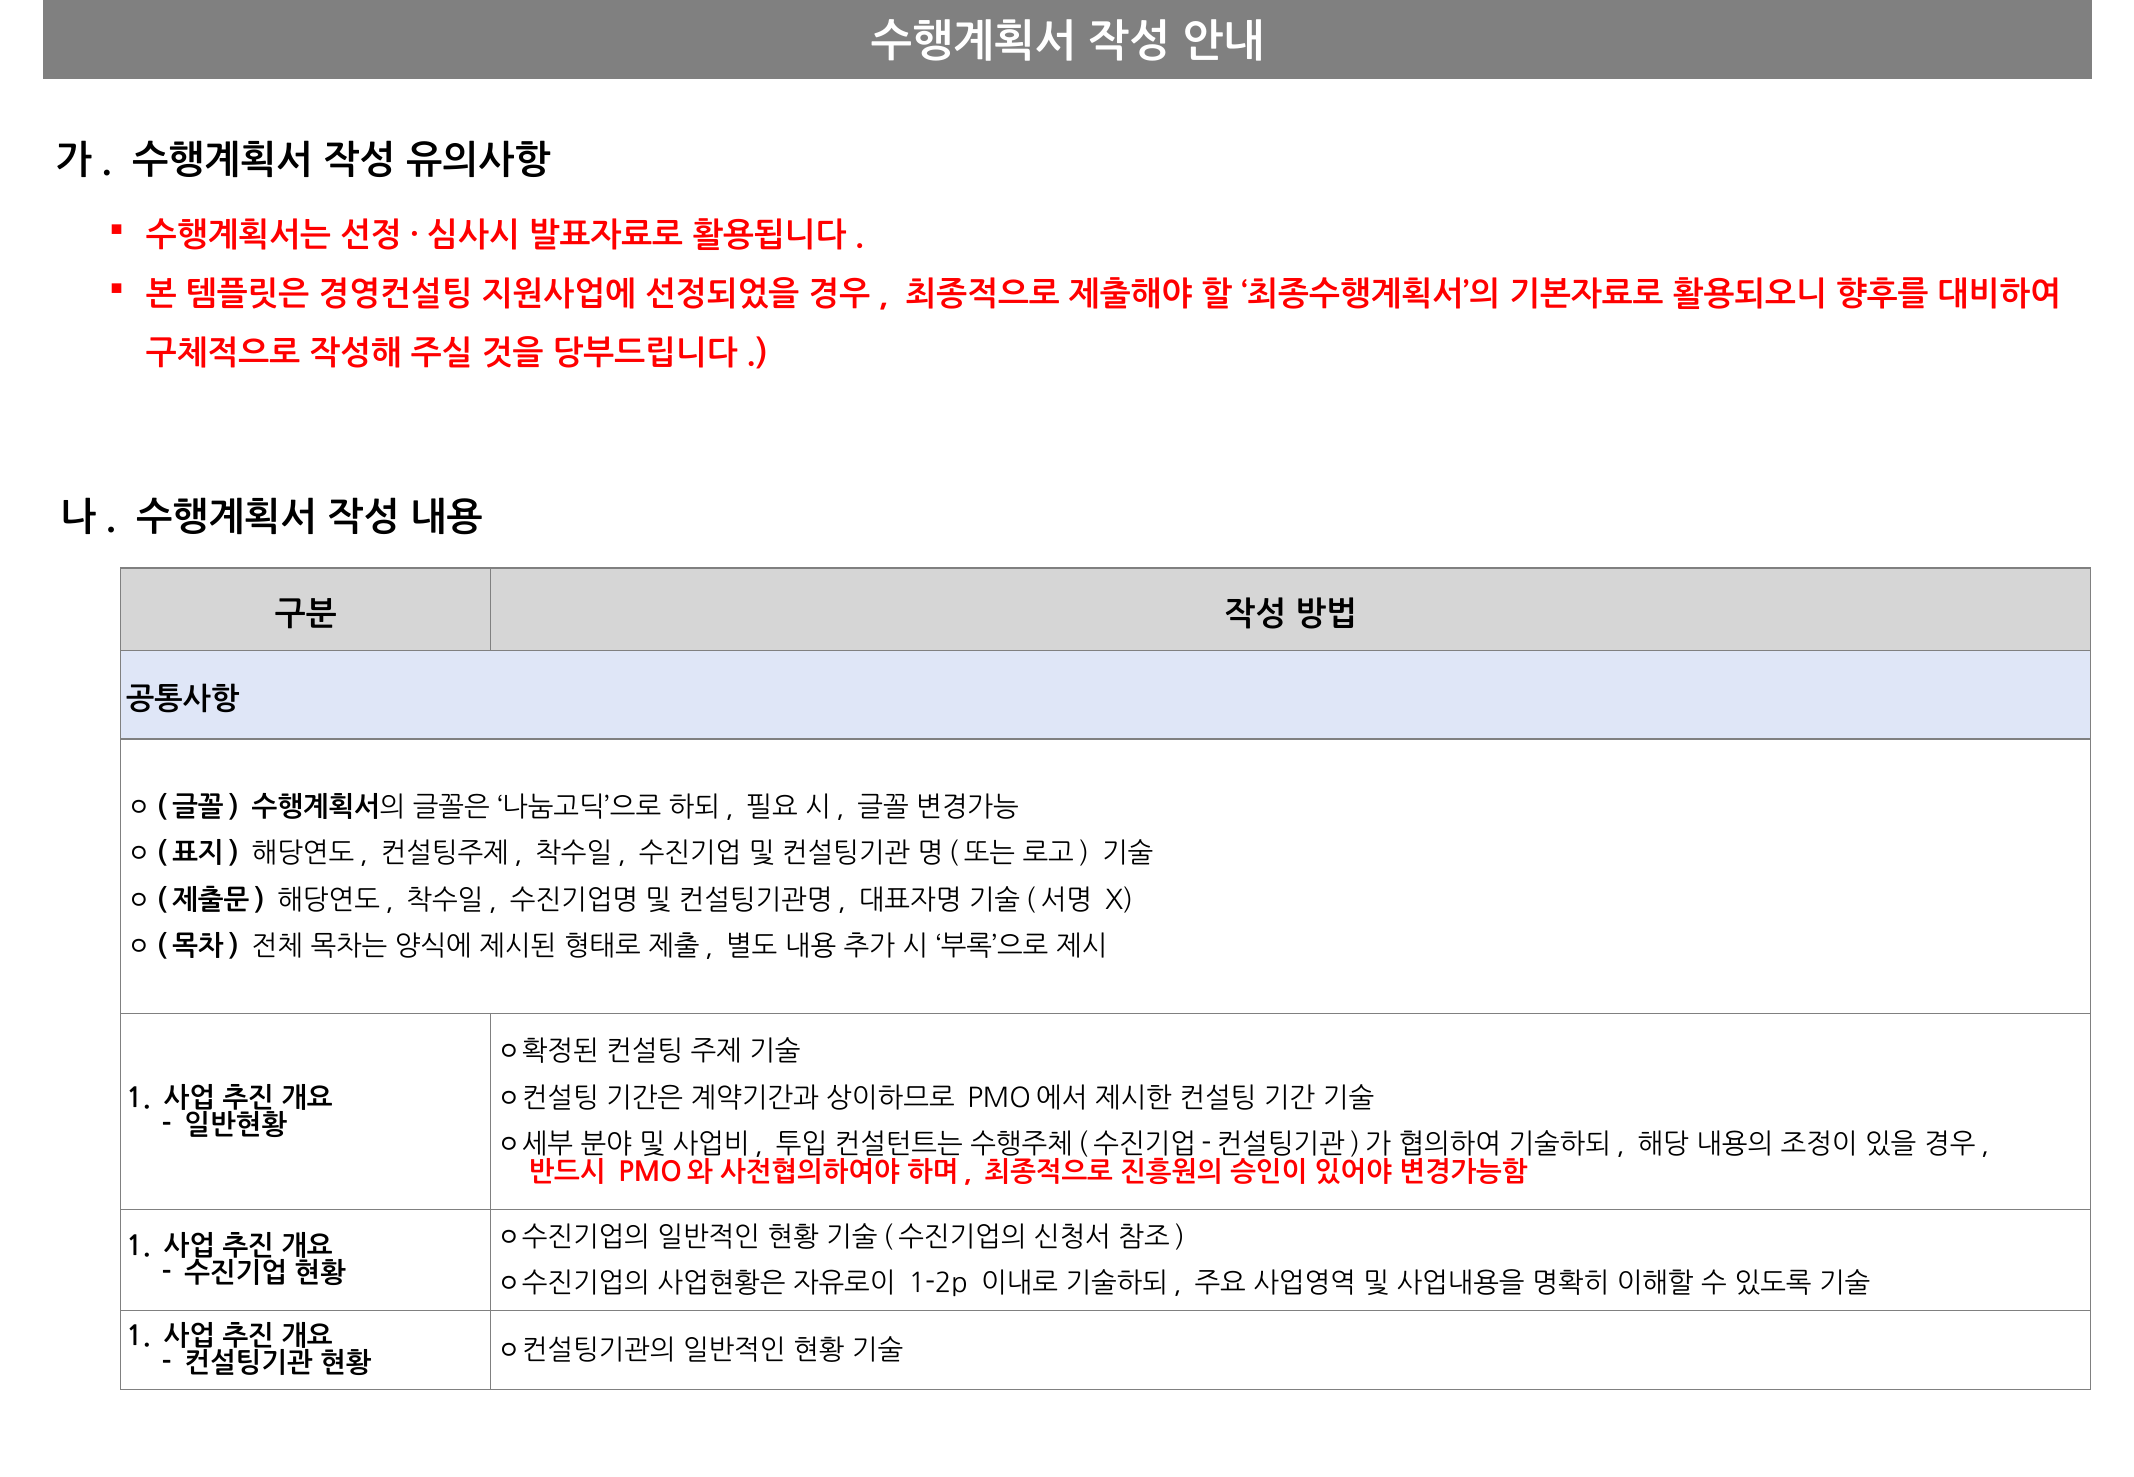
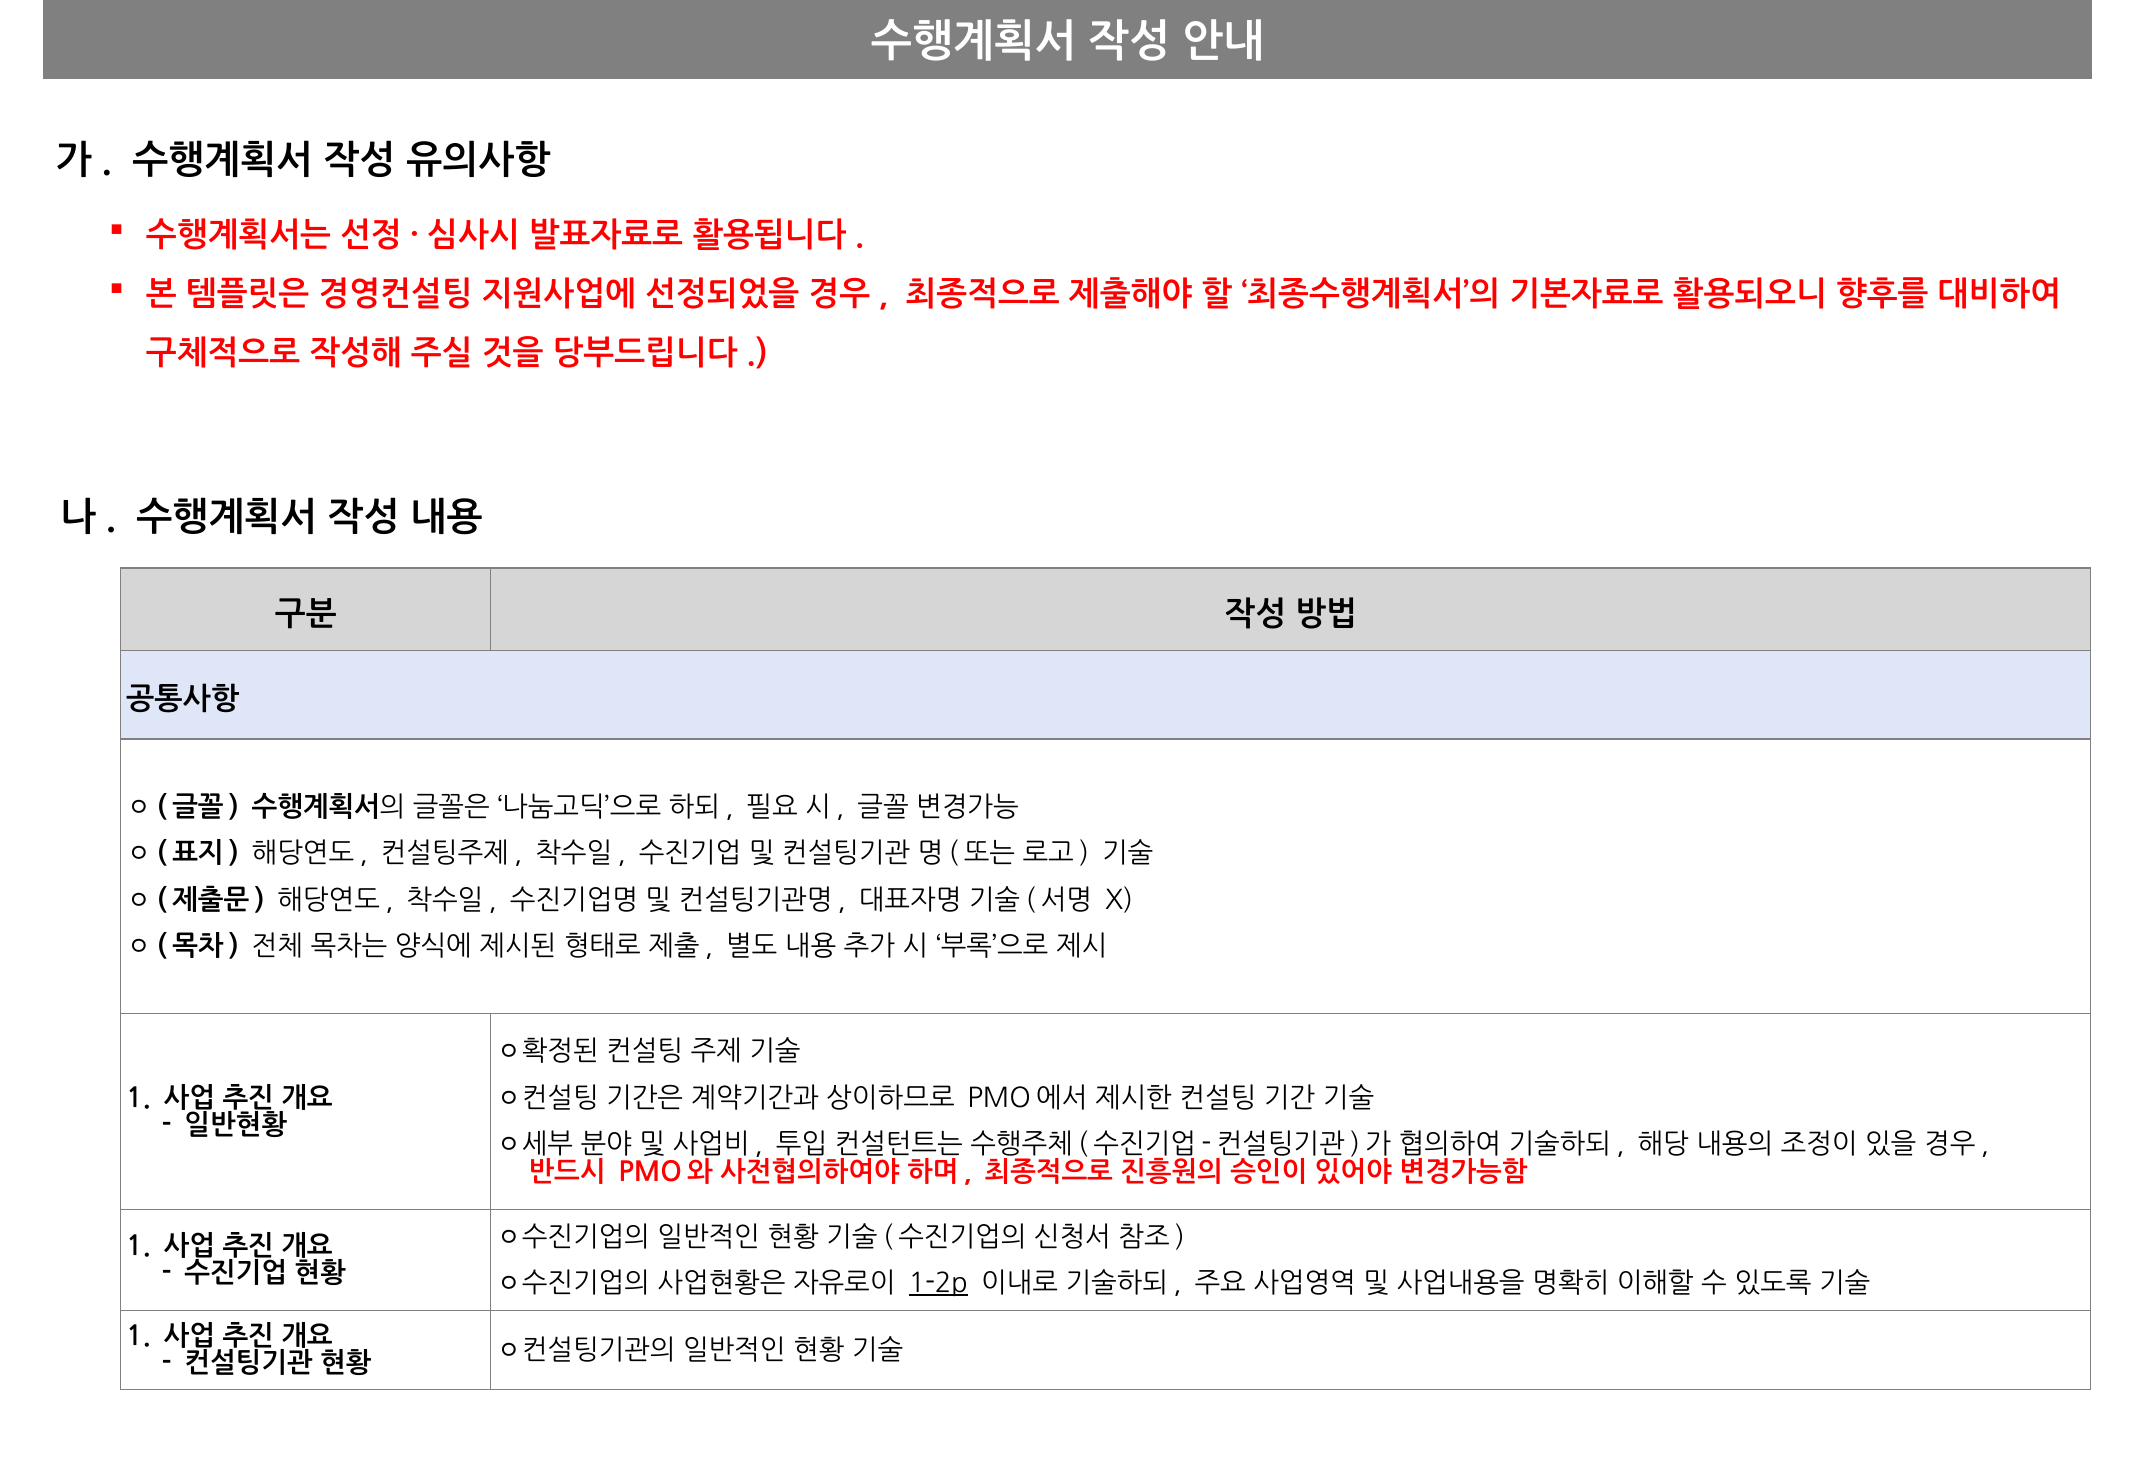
1-2p underline: none -> present
